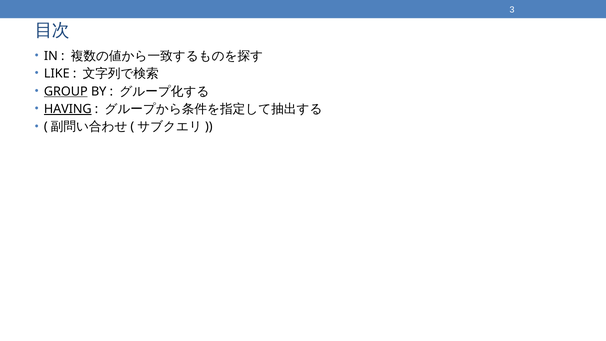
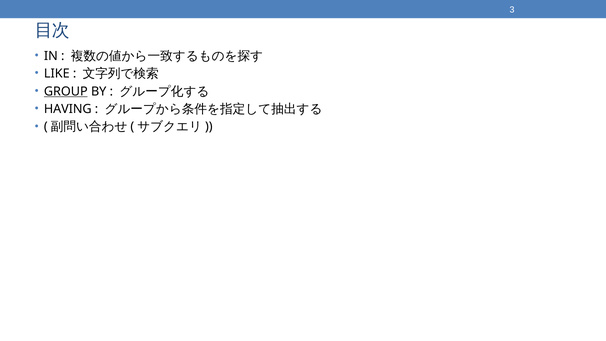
HAVING underline: present -> none
